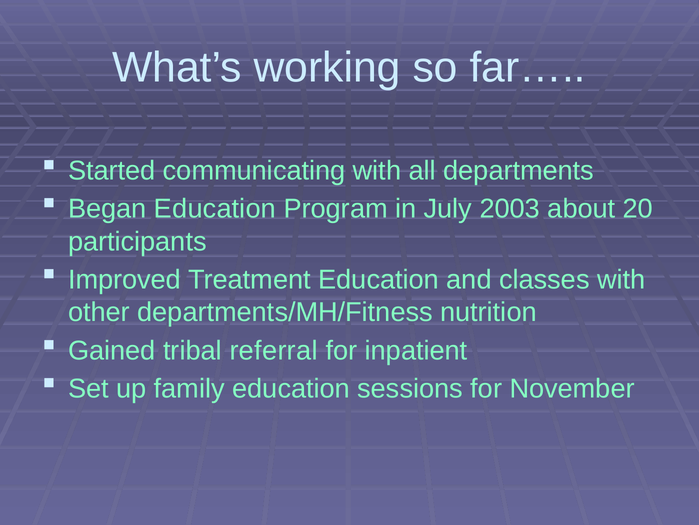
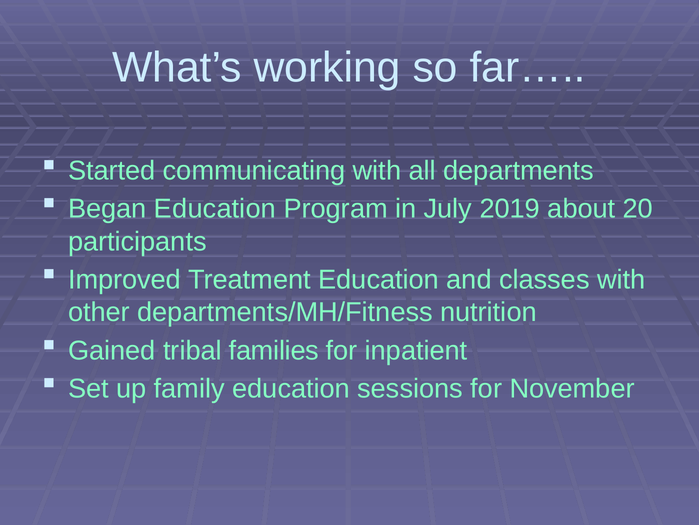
2003: 2003 -> 2019
referral: referral -> families
